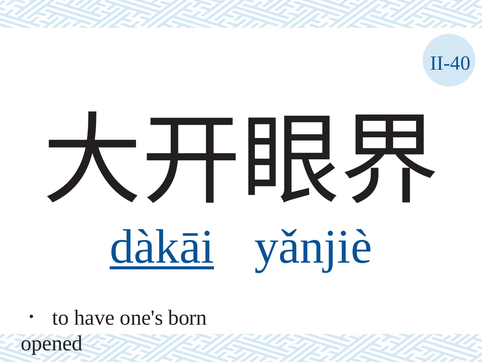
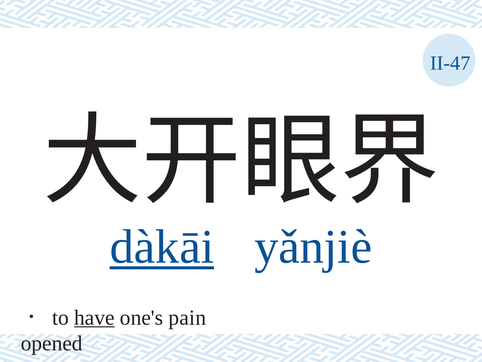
II-40: II-40 -> II-47
have underline: none -> present
born: born -> pain
